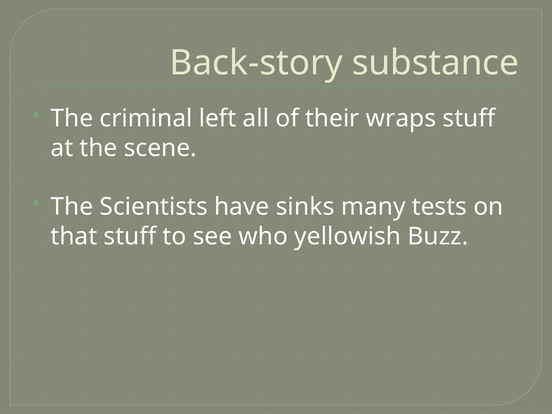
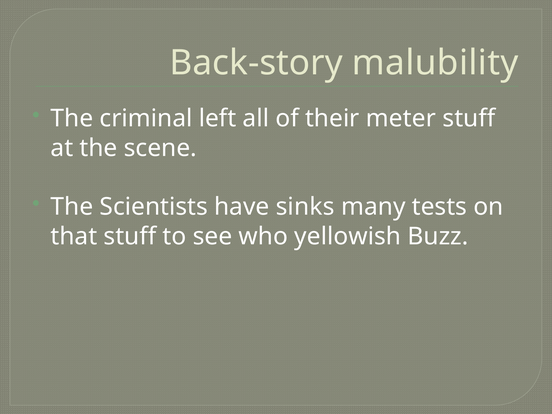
substance: substance -> malubility
wraps: wraps -> meter
